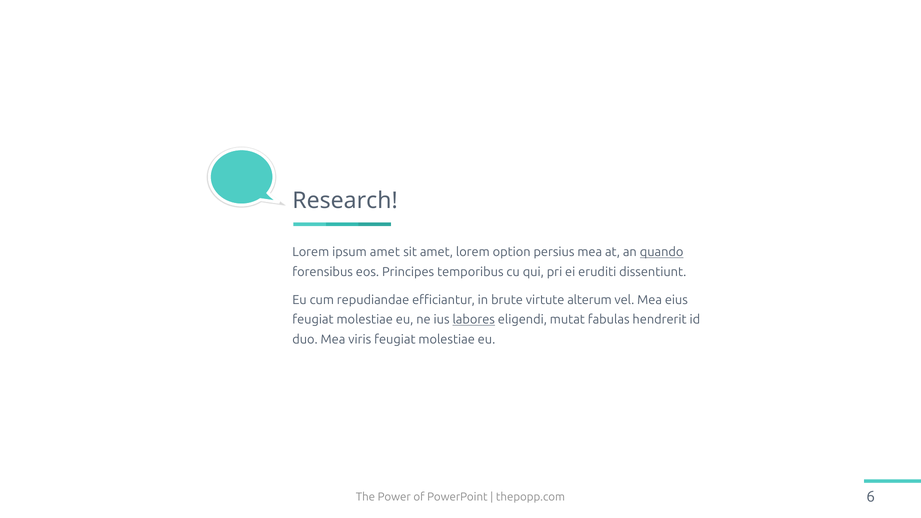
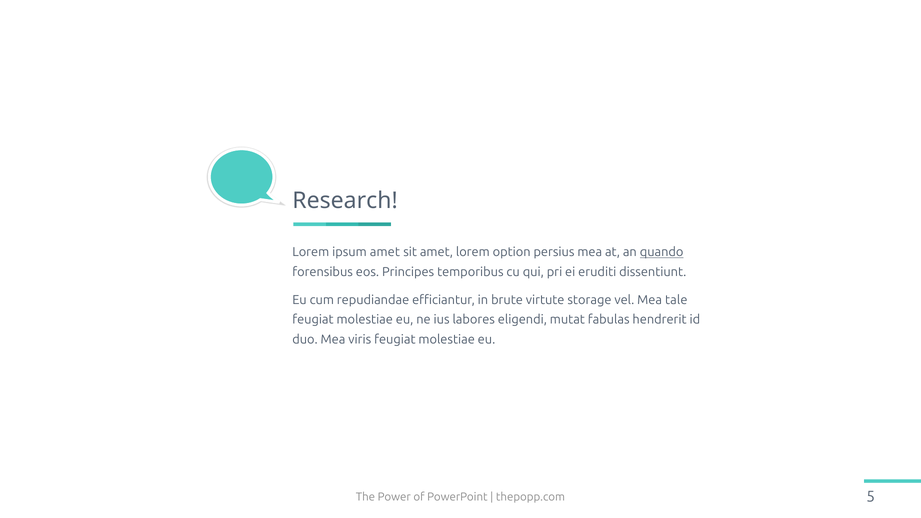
alterum: alterum -> storage
eius: eius -> tale
labores underline: present -> none
6: 6 -> 5
